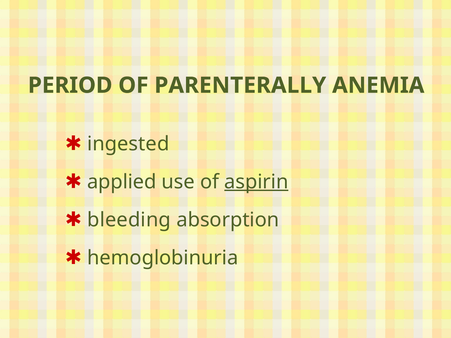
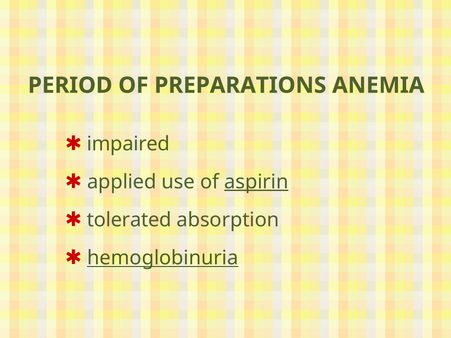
PARENTERALLY: PARENTERALLY -> PREPARATIONS
ingested: ingested -> impaired
bleeding: bleeding -> tolerated
hemoglobinuria underline: none -> present
